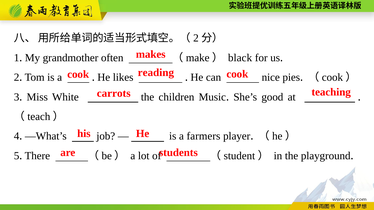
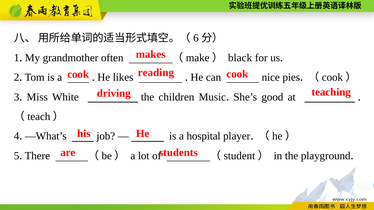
2 at (196, 38): 2 -> 6
carrots: carrots -> driving
farmers: farmers -> hospital
